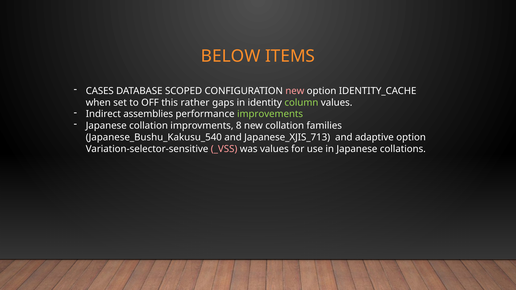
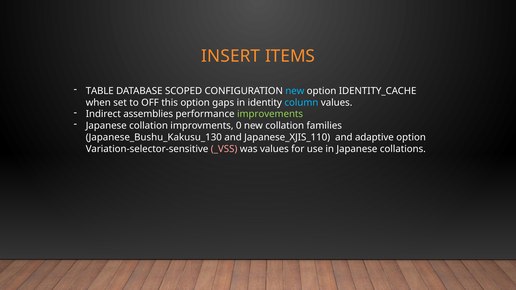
BELOW: BELOW -> INSERT
CASES: CASES -> TABLE
new at (295, 91) colour: pink -> light blue
this rather: rather -> option
column colour: light green -> light blue
8: 8 -> 0
Japanese_Bushu_Kakusu_540: Japanese_Bushu_Kakusu_540 -> Japanese_Bushu_Kakusu_130
Japanese_XJIS_713: Japanese_XJIS_713 -> Japanese_XJIS_110
